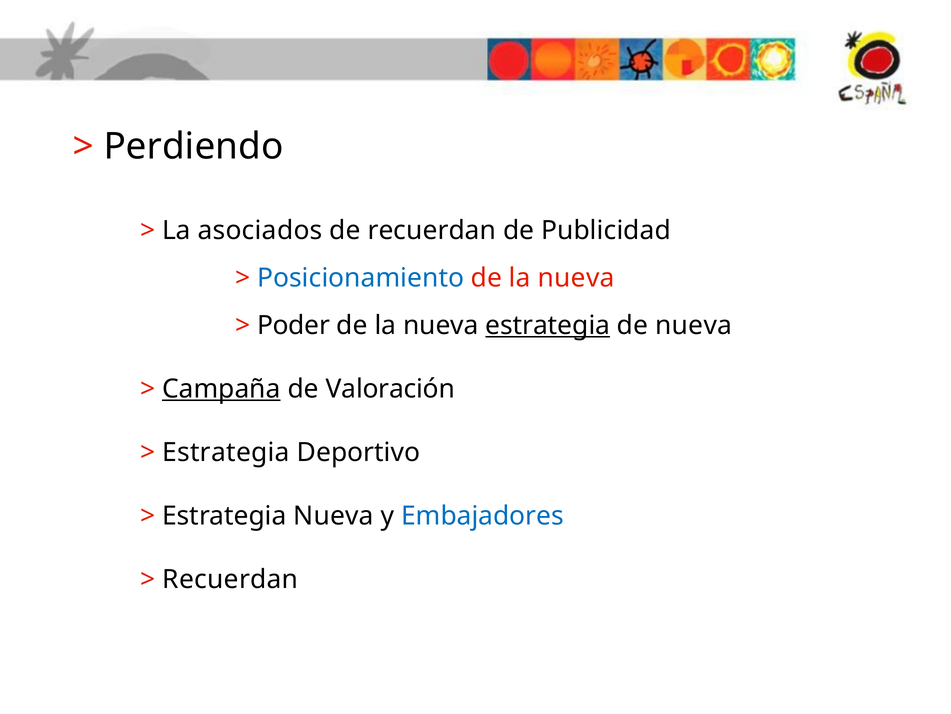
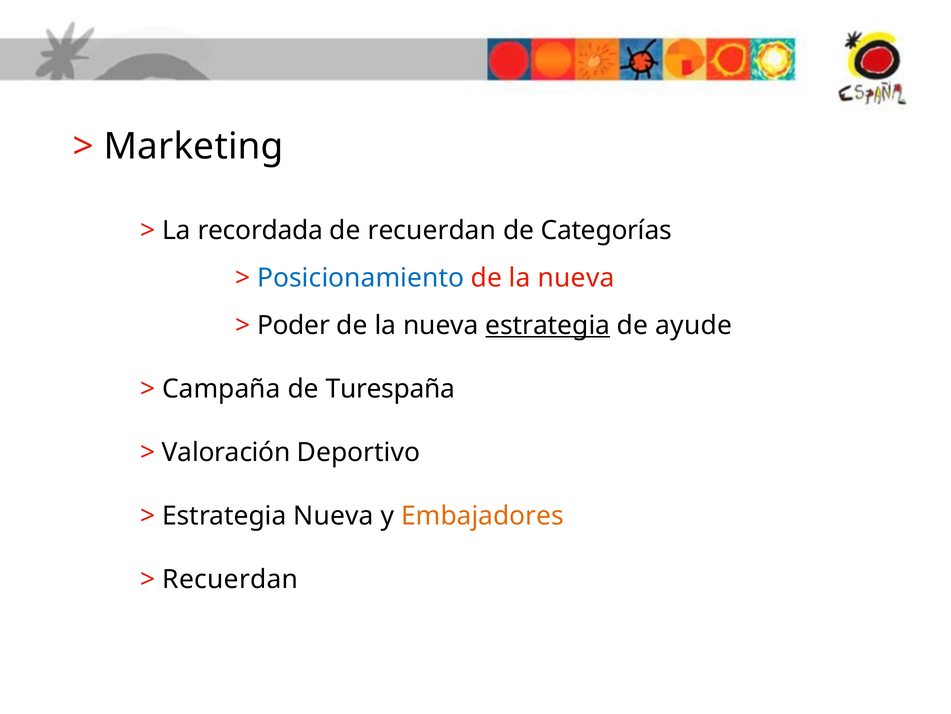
Perdiendo: Perdiendo -> Marketing
asociados: asociados -> recordada
Publicidad: Publicidad -> Categorías
de nueva: nueva -> ayude
Campaña underline: present -> none
Valoración: Valoración -> Turespaña
Estrategia at (226, 452): Estrategia -> Valoración
Embajadores colour: blue -> orange
